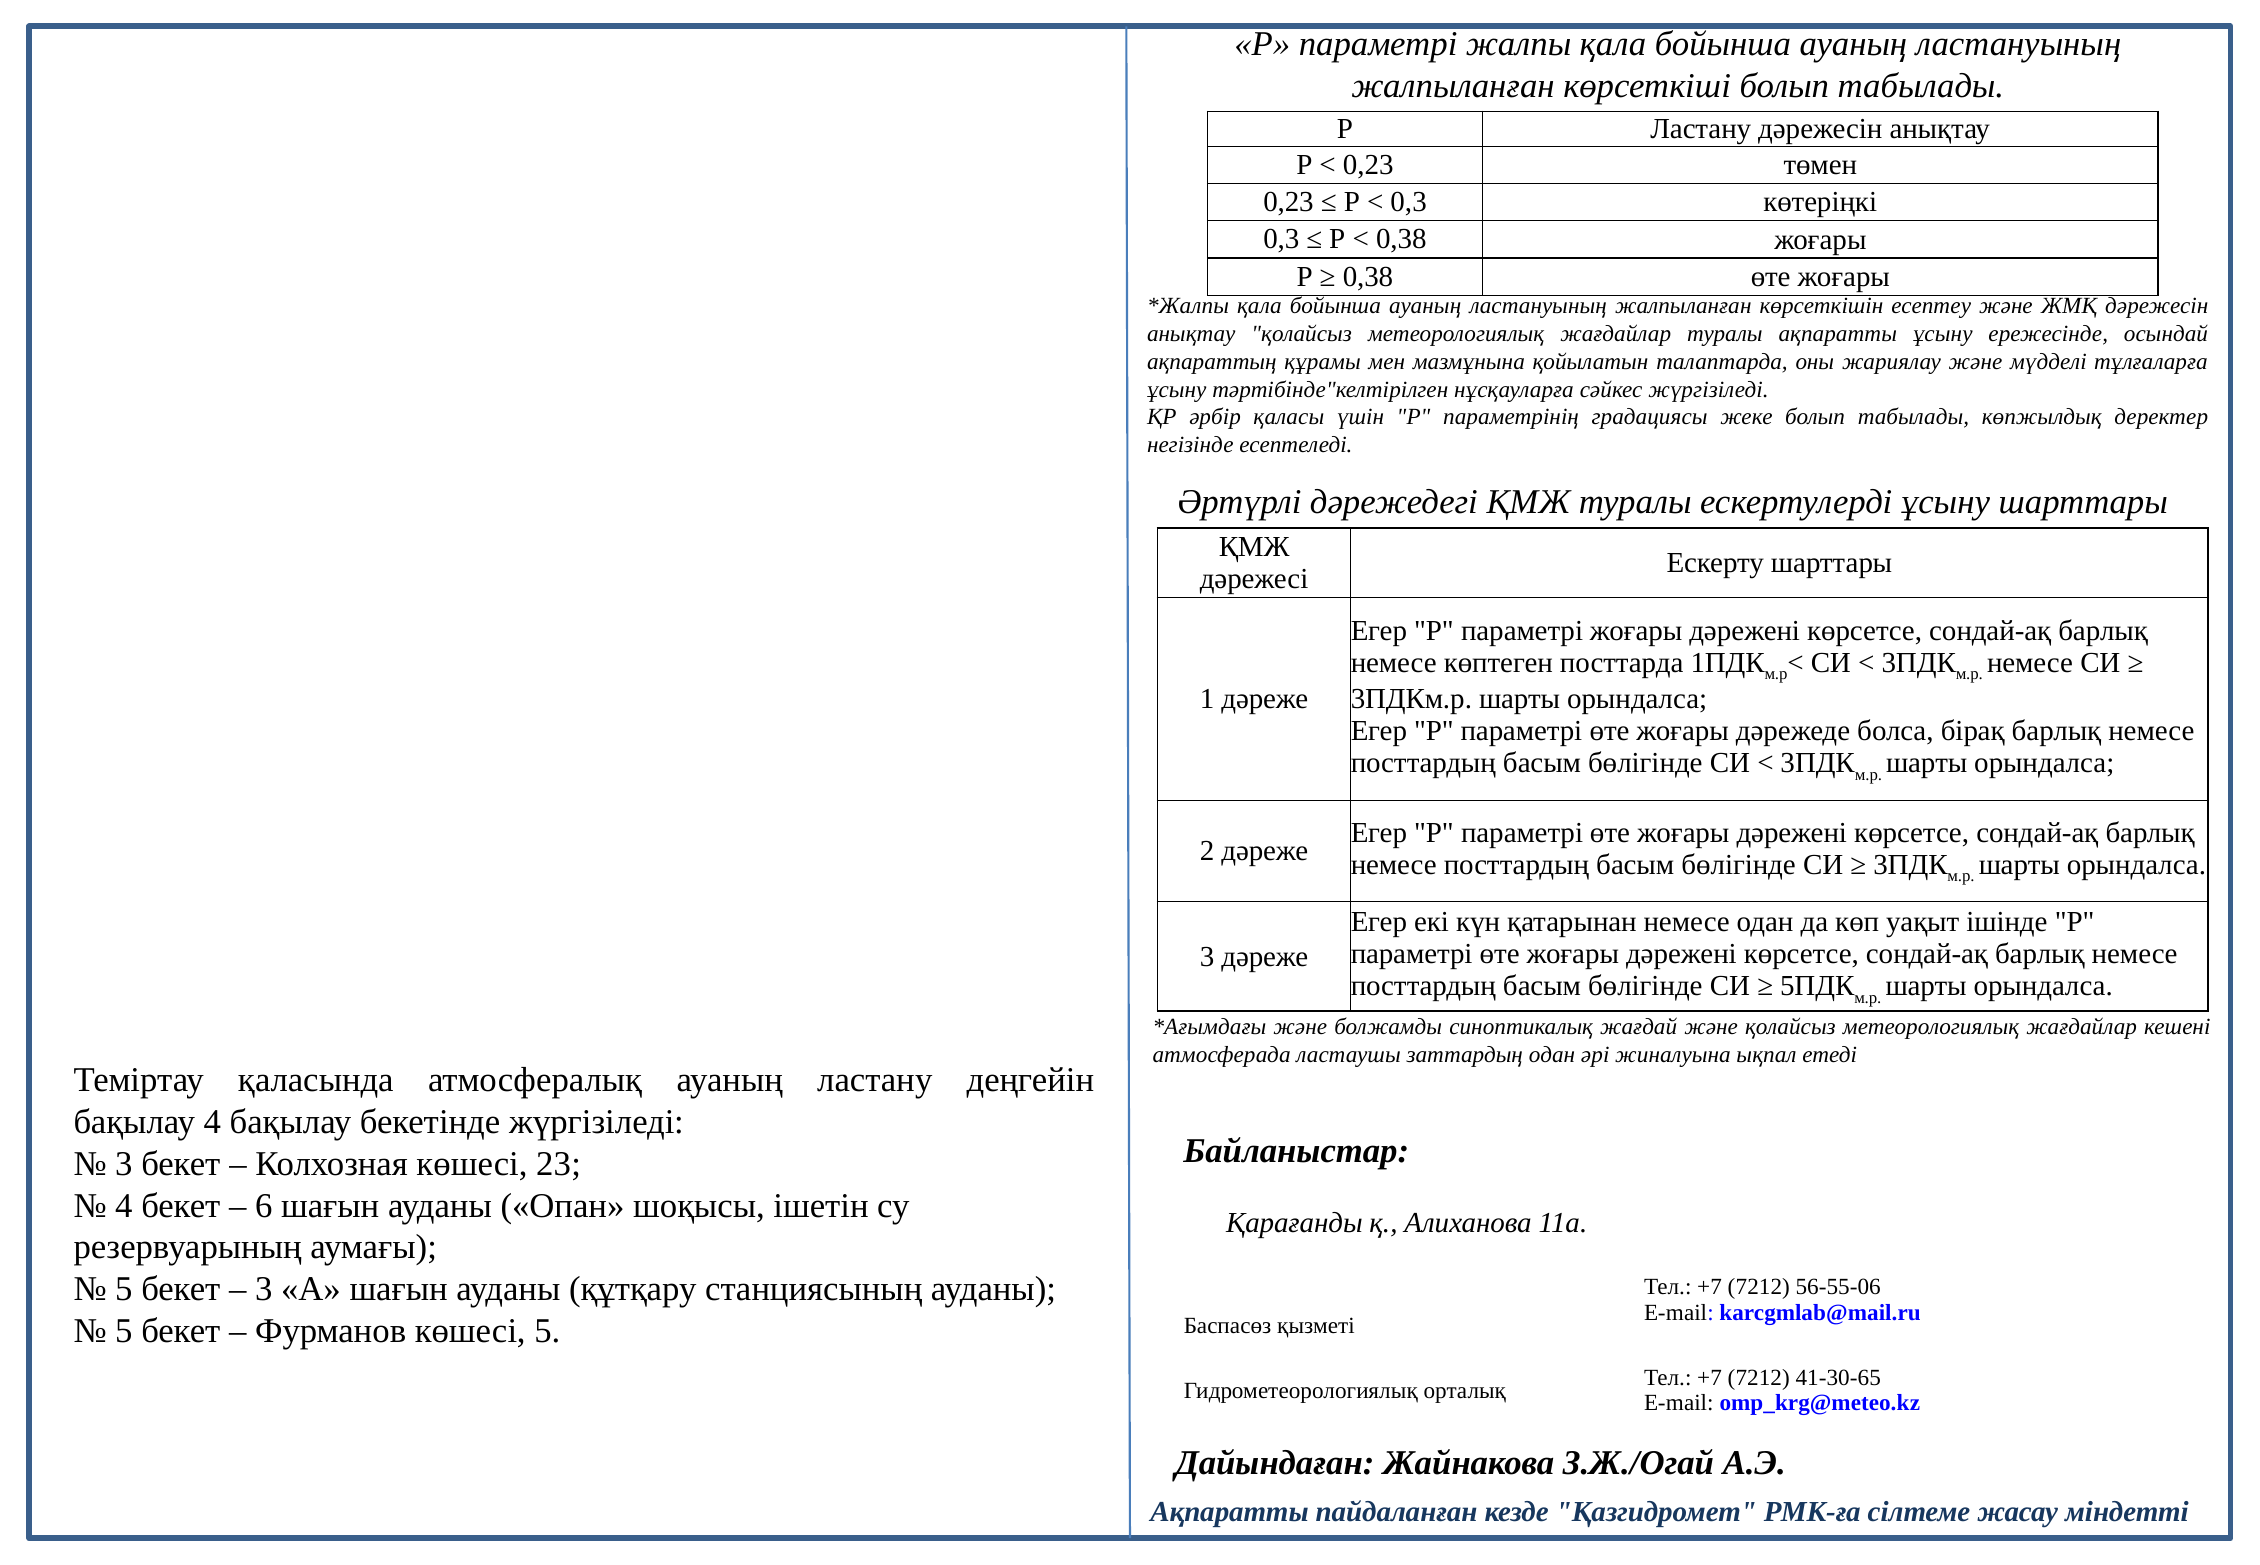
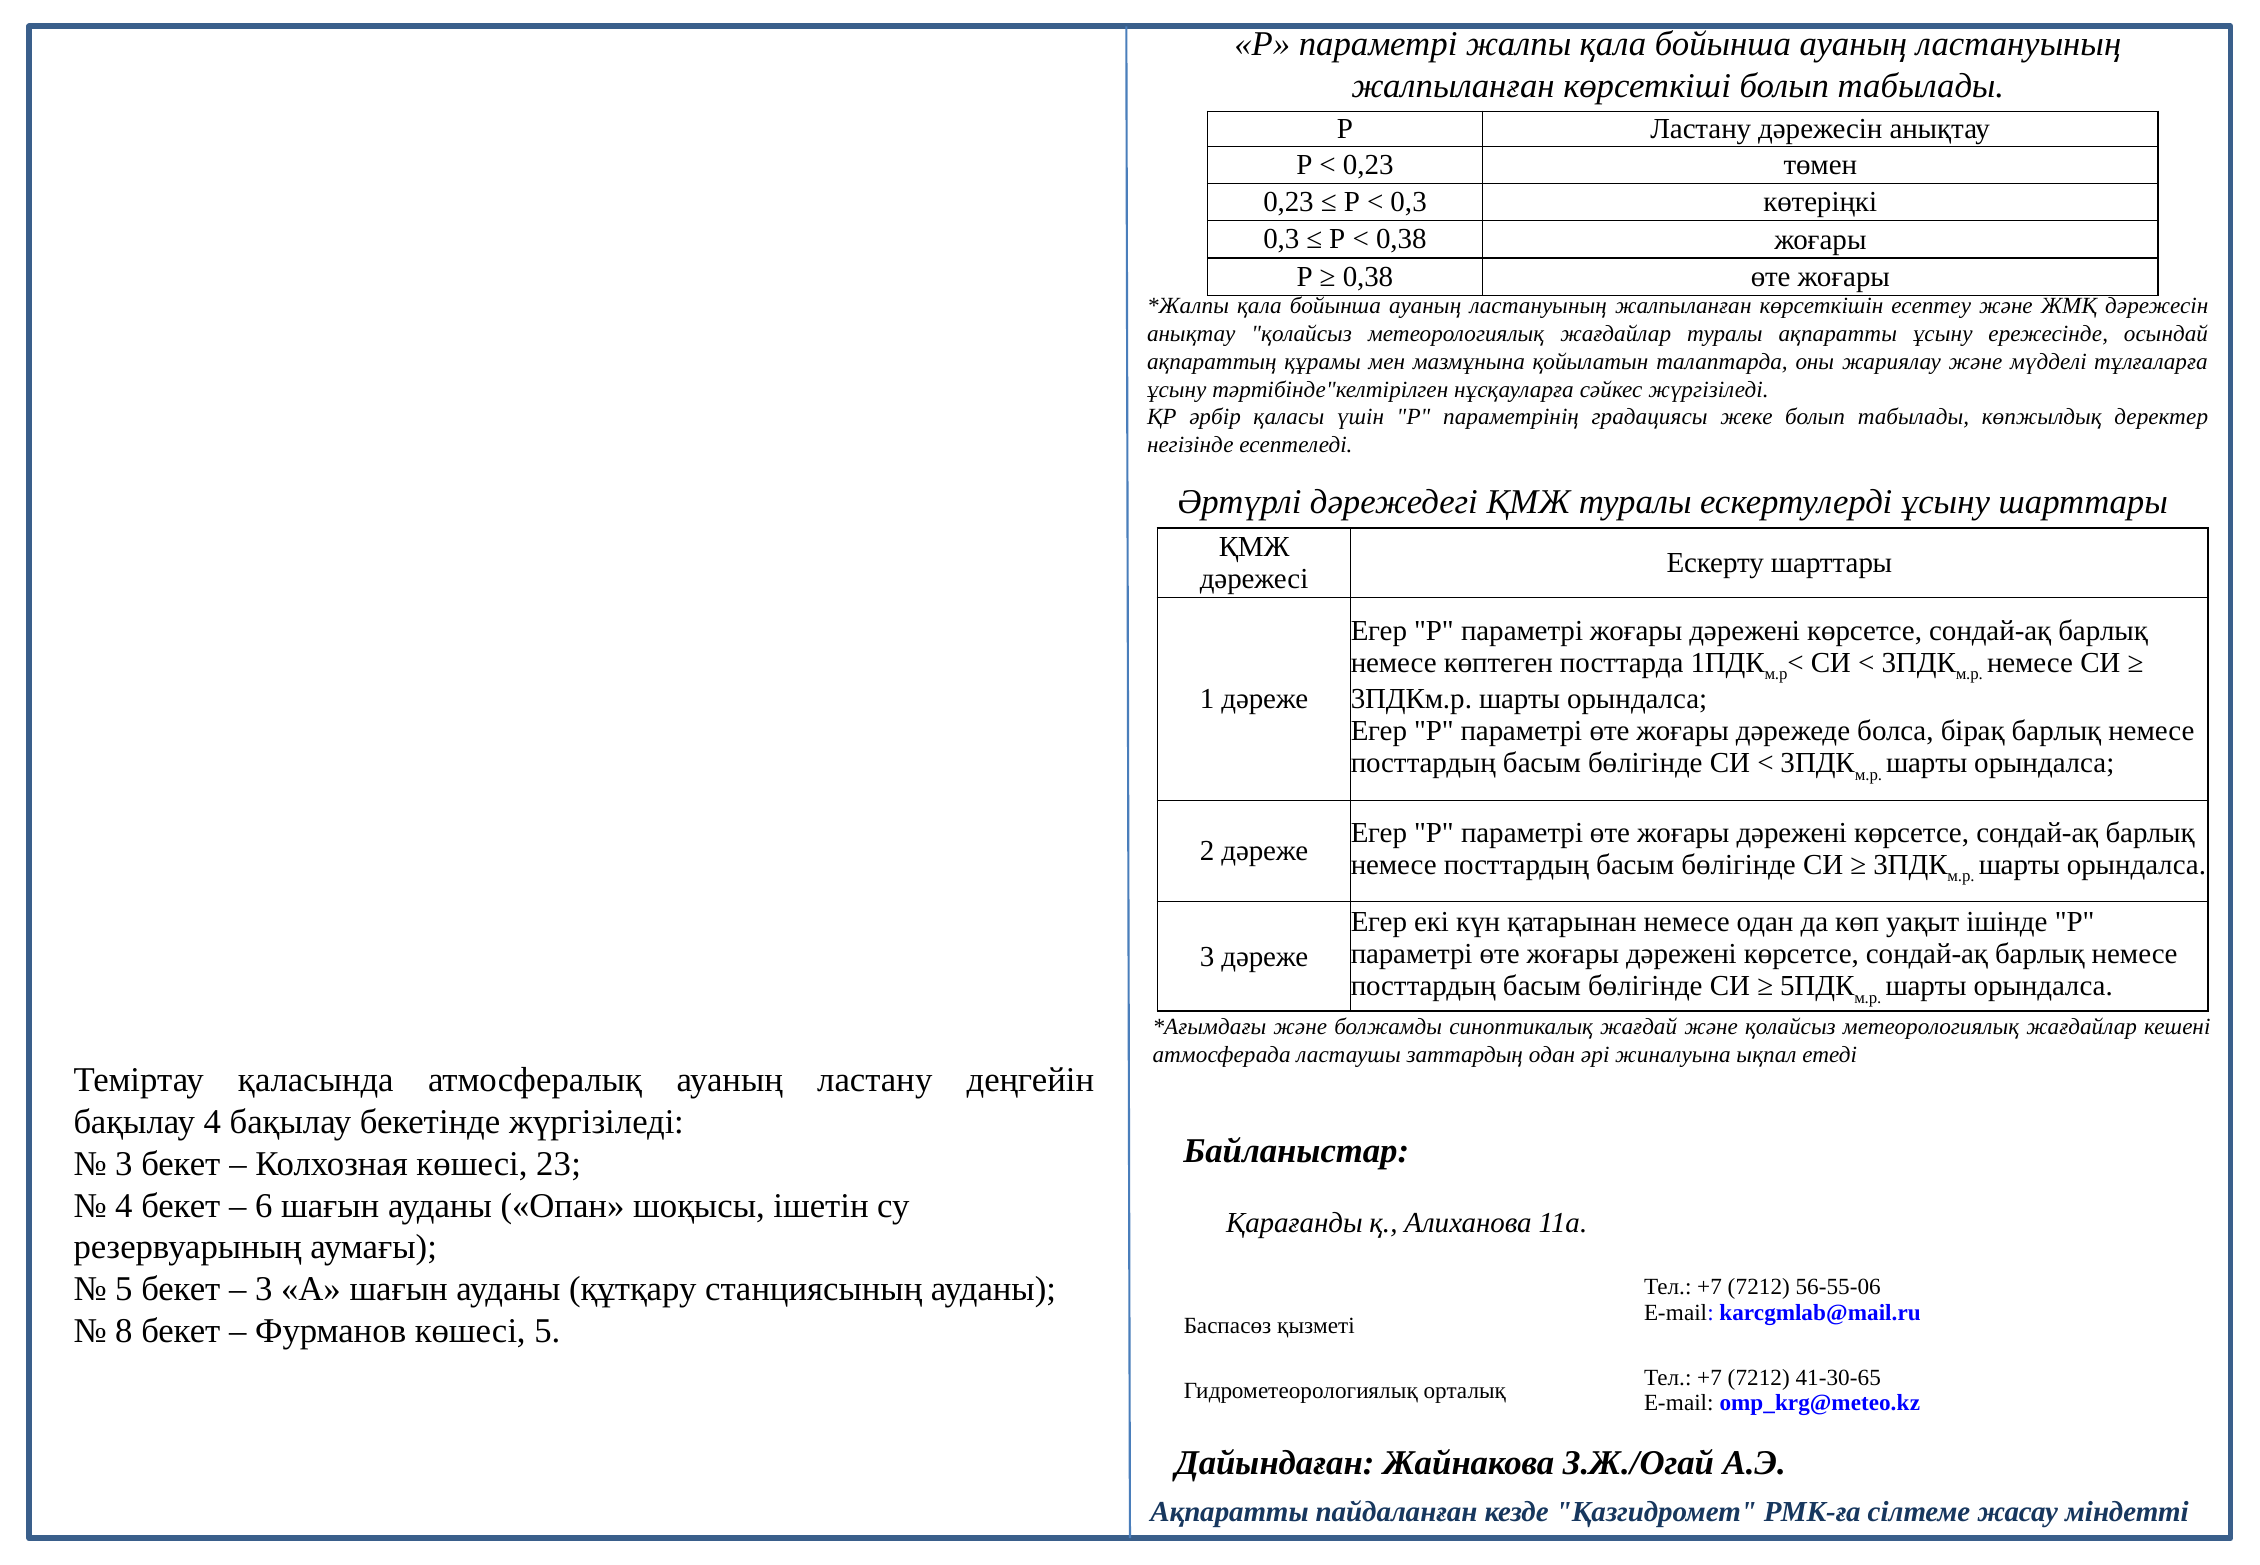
5 at (124, 1330): 5 -> 8
